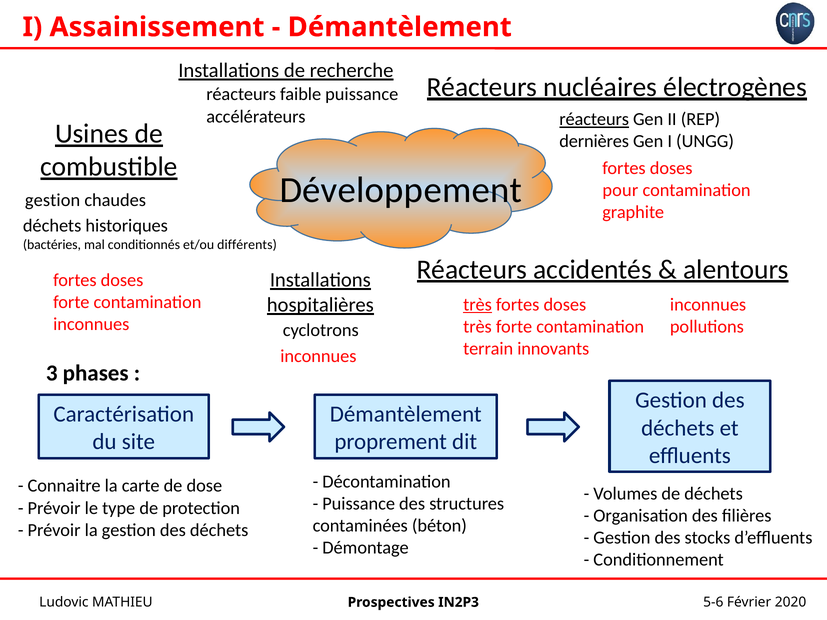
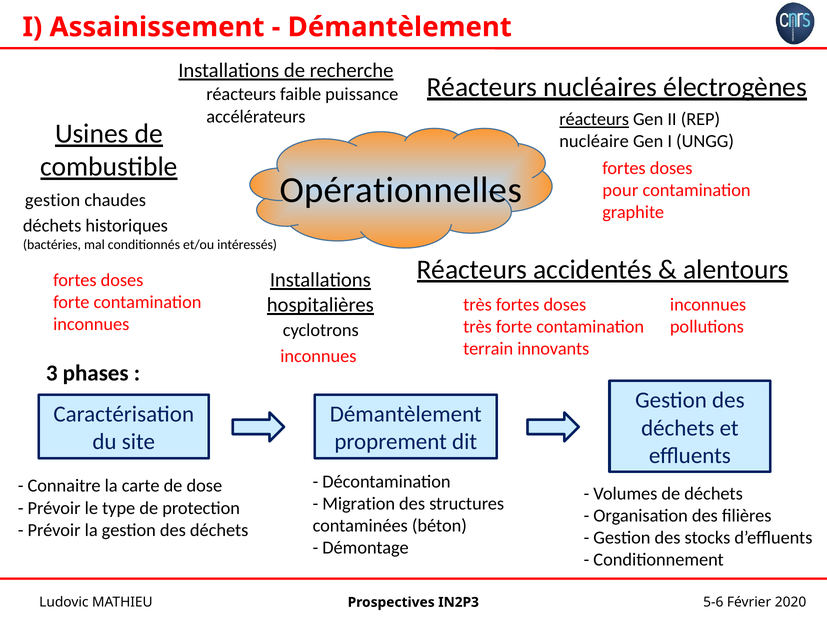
dernières: dernières -> nucléaire
Développement: Développement -> Opérationnelles
différents: différents -> intéressés
très at (478, 305) underline: present -> none
Puissance at (359, 504): Puissance -> Migration
